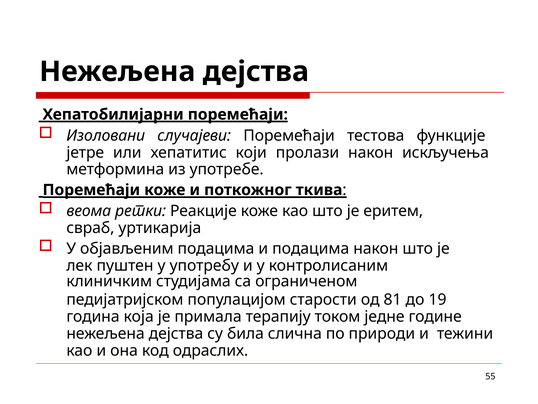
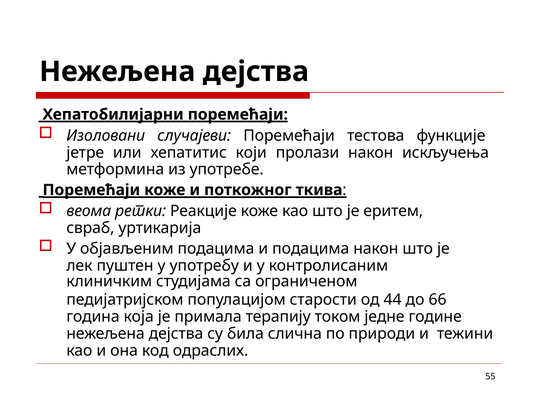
81: 81 -> 44
19: 19 -> 66
